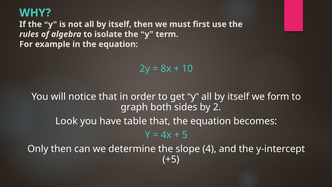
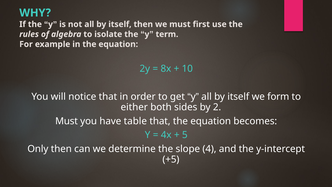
graph: graph -> either
Look at (66, 121): Look -> Must
